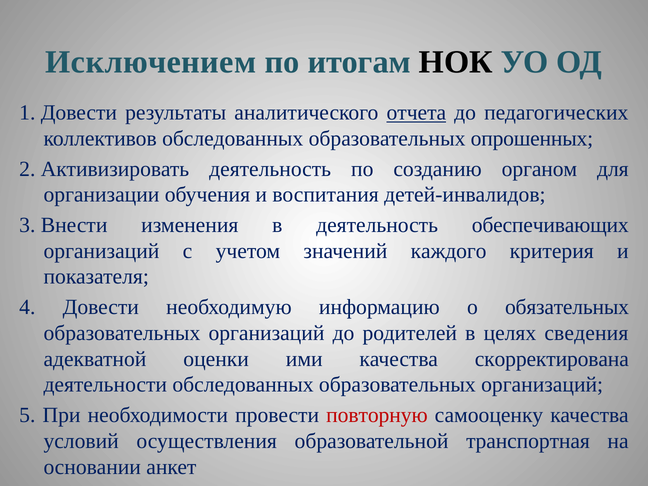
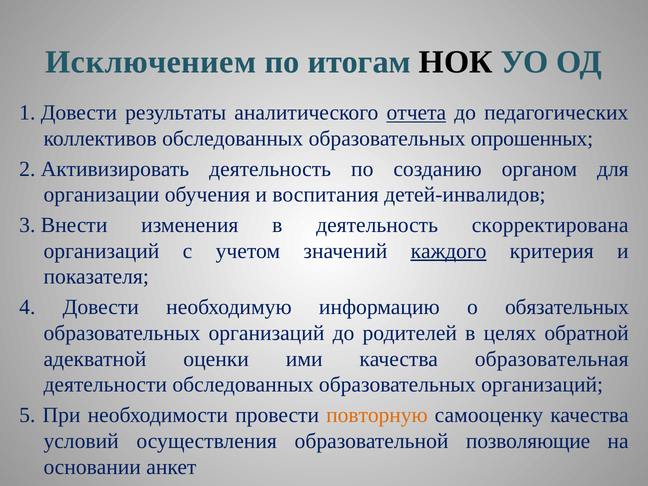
обеспечивающих: обеспечивающих -> скорректирована
каждого underline: none -> present
сведения: сведения -> обратной
скорректирована: скорректирована -> образовательная
повторную colour: red -> orange
транспортная: транспортная -> позволяющие
